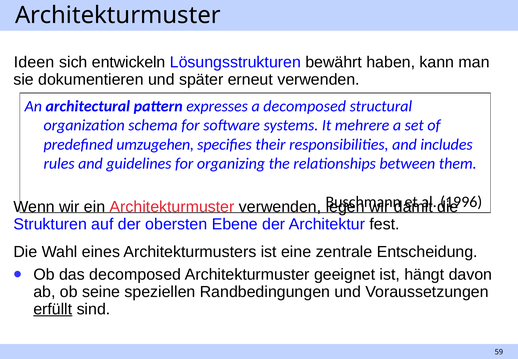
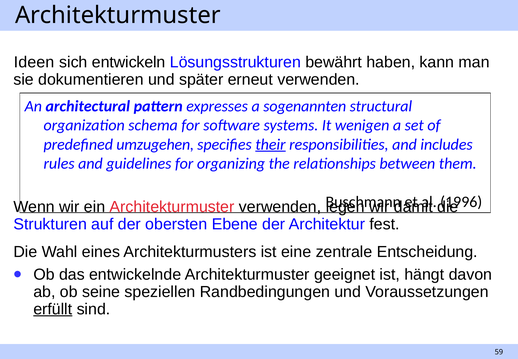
a decomposed: decomposed -> sogenannten
mehrere: mehrere -> wenigen
their underline: none -> present
das decomposed: decomposed -> entwickelnde
